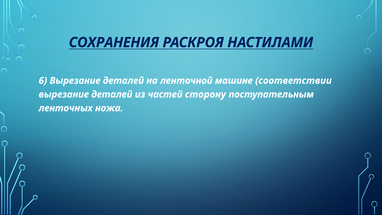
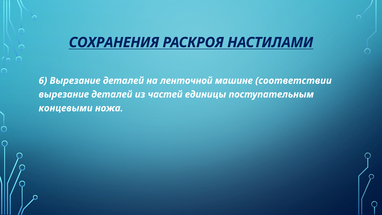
сторону: сторону -> единицы
ленточных: ленточных -> концевыми
